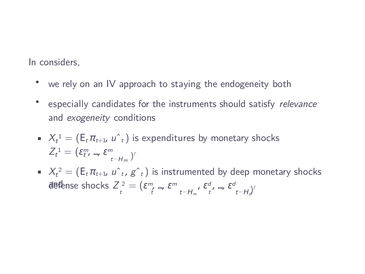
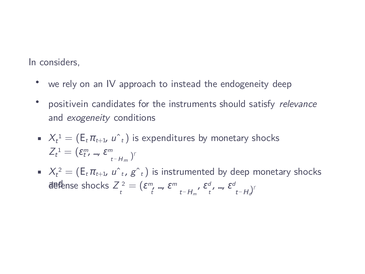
staying: staying -> instead
endogeneity both: both -> deep
especially: especially -> positivein
